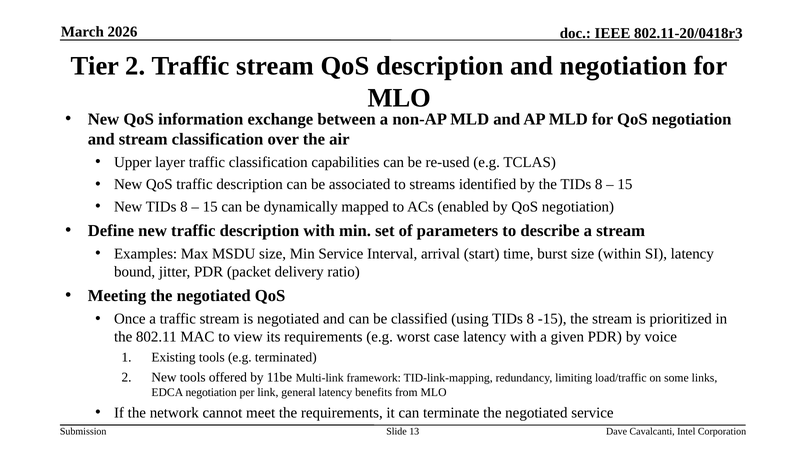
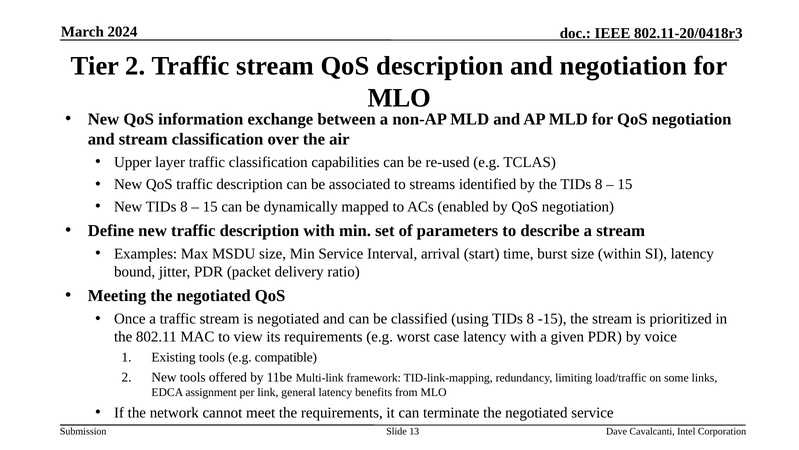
2026: 2026 -> 2024
terminated: terminated -> compatible
EDCA negotiation: negotiation -> assignment
